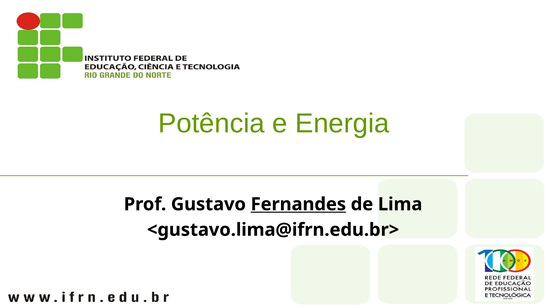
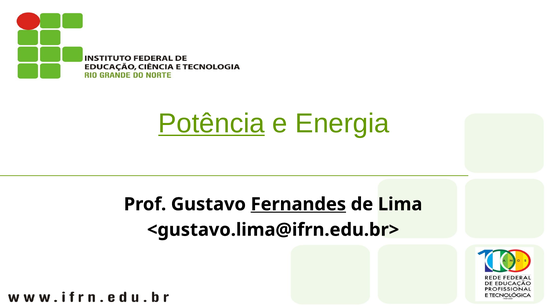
Potência underline: none -> present
